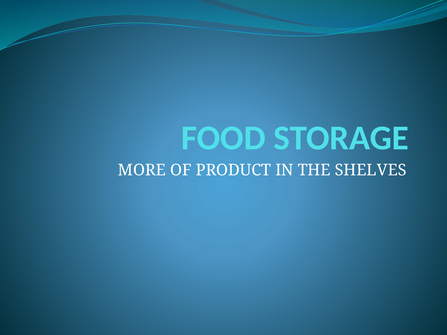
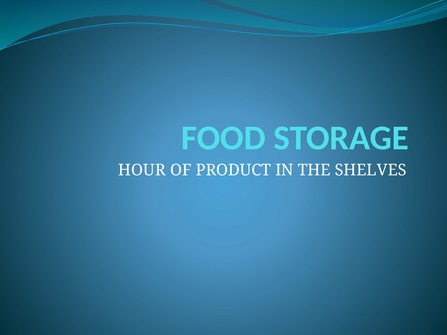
MORE: MORE -> HOUR
